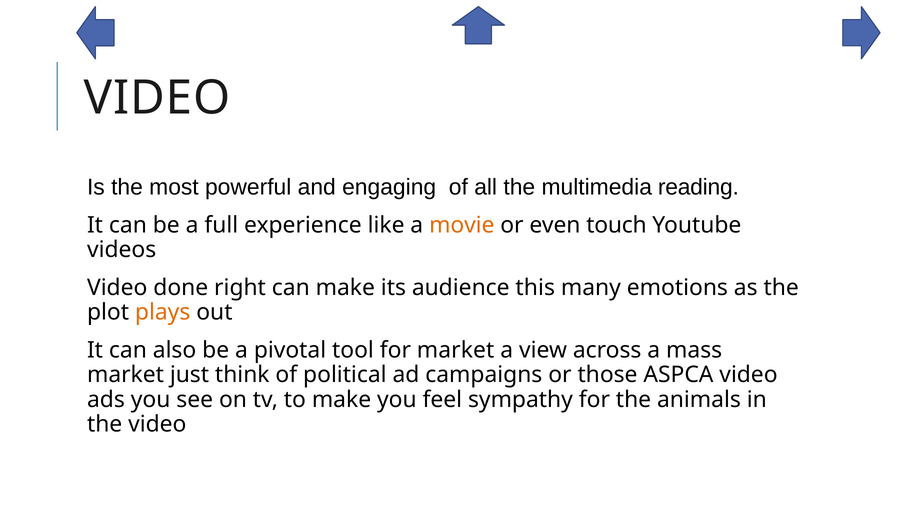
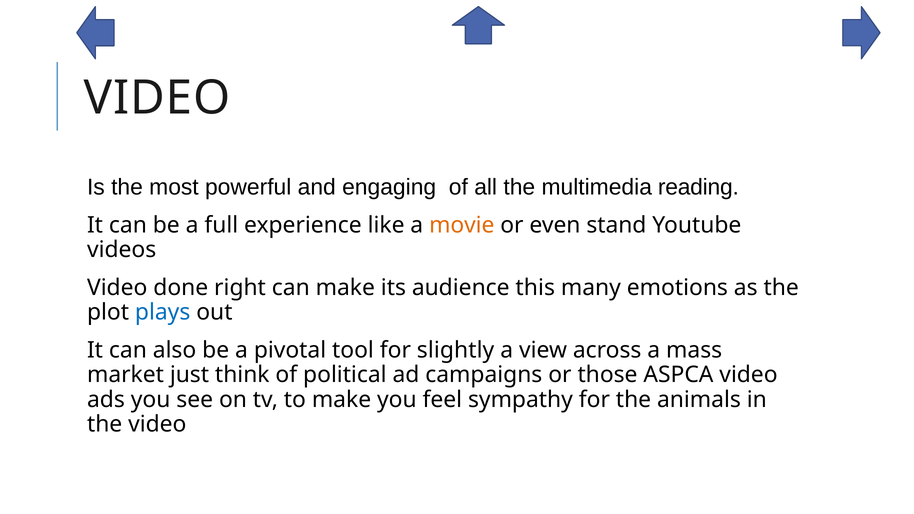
touch: touch -> stand
plays colour: orange -> blue
for market: market -> slightly
